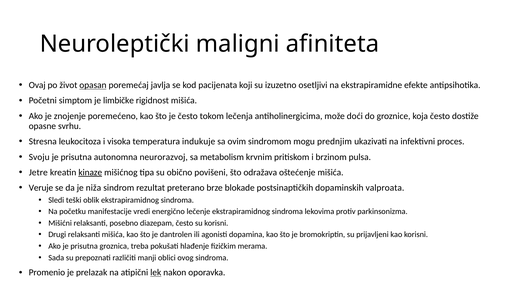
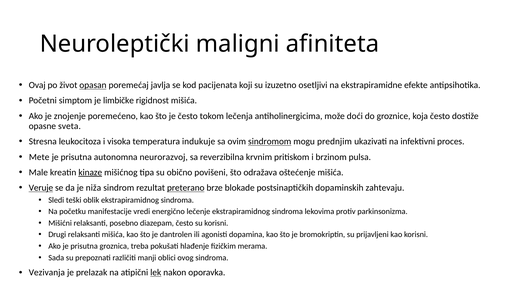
svrhu: svrhu -> sveta
sindromom underline: none -> present
Svoju: Svoju -> Mete
metabolism: metabolism -> reverzibilna
Jetre: Jetre -> Male
Veruje underline: none -> present
preterano underline: none -> present
valproata: valproata -> zahtevaju
Promenio: Promenio -> Vezivanja
